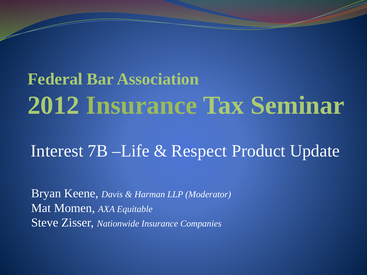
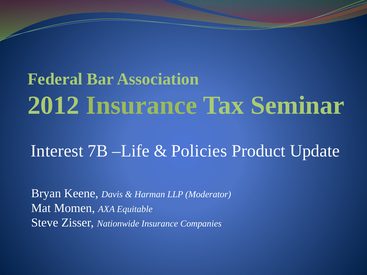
Respect: Respect -> Policies
